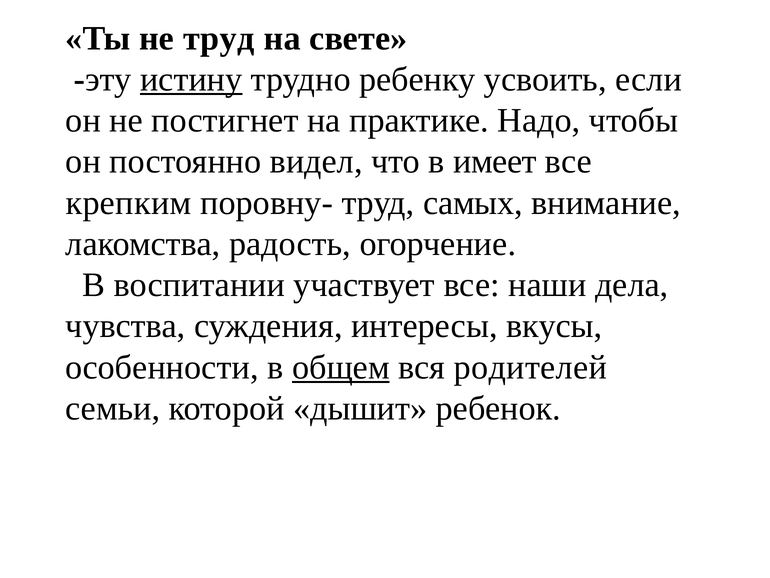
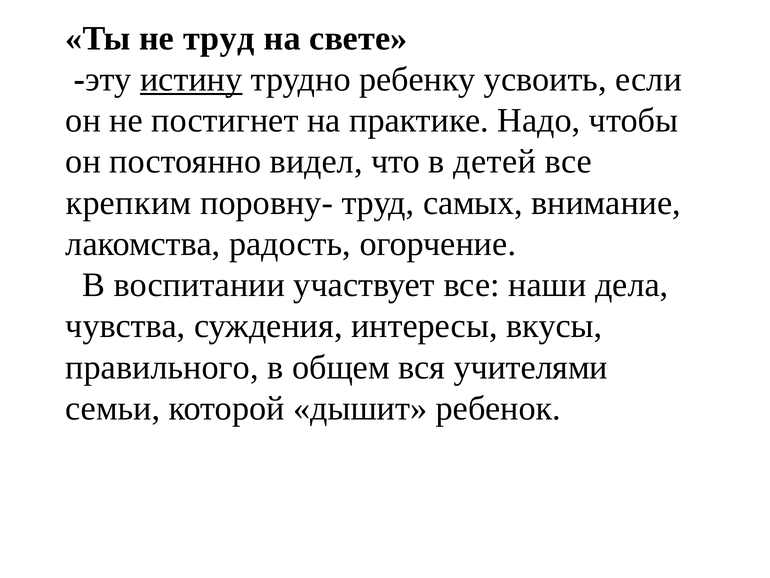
имеет: имеет -> детей
особенности: особенности -> правильного
общем underline: present -> none
родителей: родителей -> учителями
